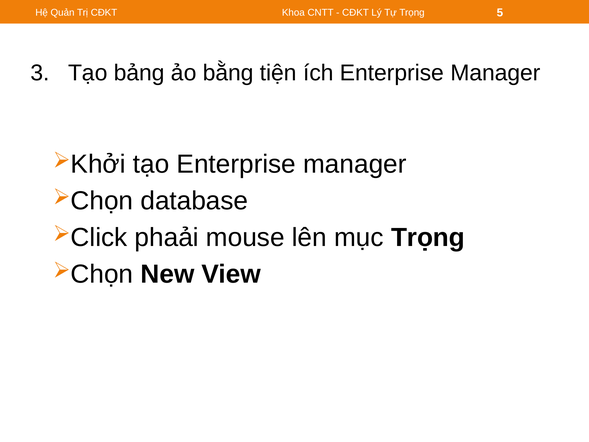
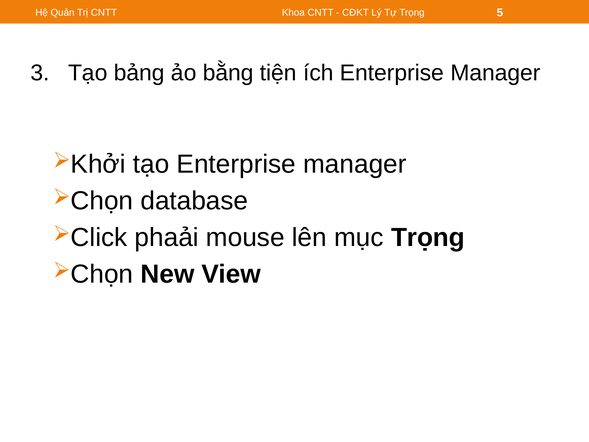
Trị CĐKT: CĐKT -> CNTT
